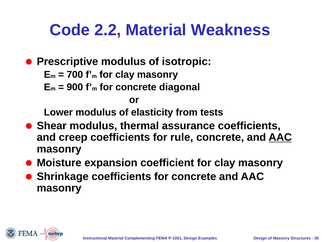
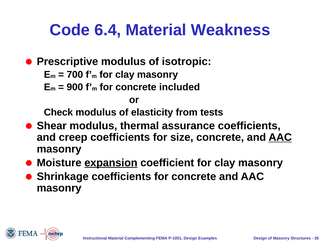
2.2: 2.2 -> 6.4
diagonal: diagonal -> included
Lower: Lower -> Check
rule: rule -> size
expansion underline: none -> present
